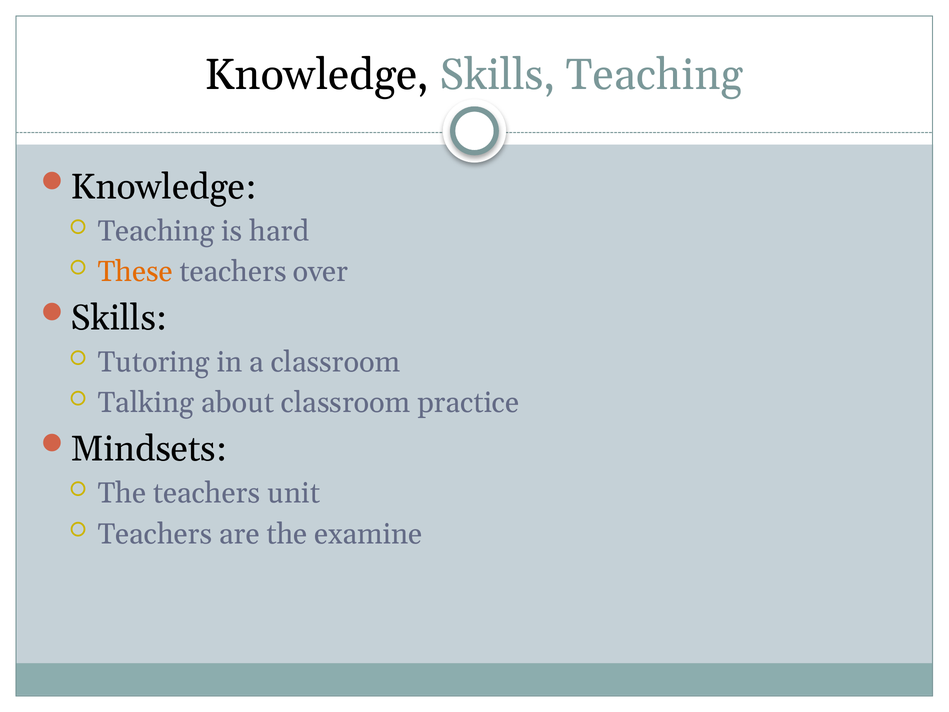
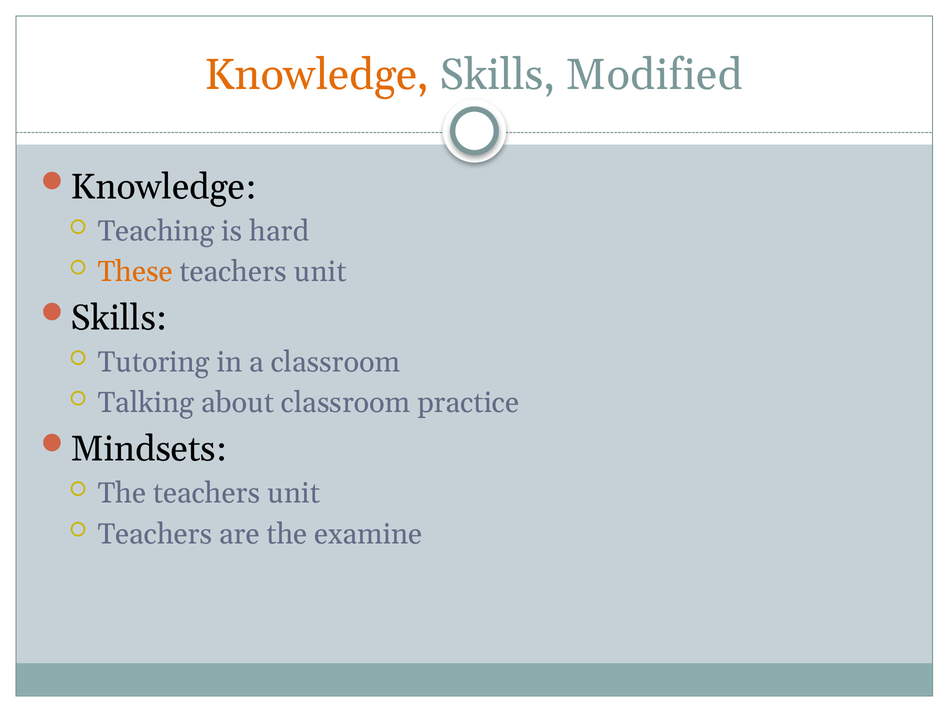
Knowledge at (317, 75) colour: black -> orange
Skills Teaching: Teaching -> Modified
over at (320, 272): over -> unit
